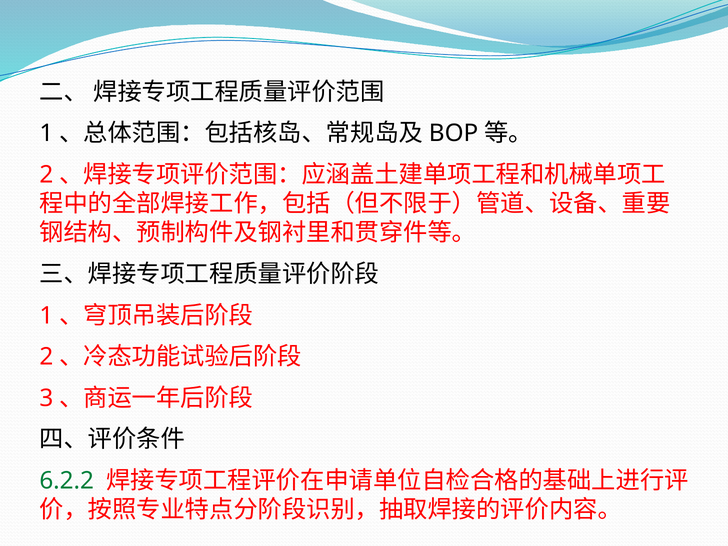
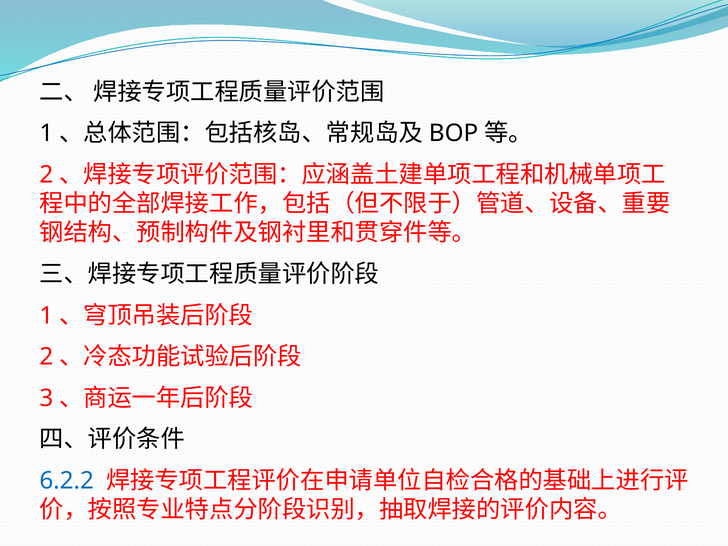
6.2.2 colour: green -> blue
